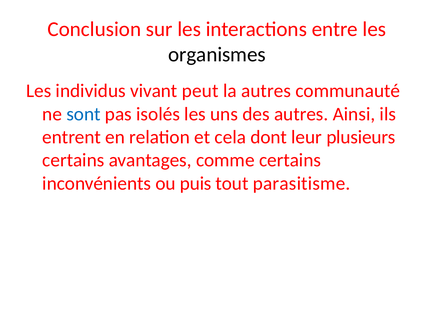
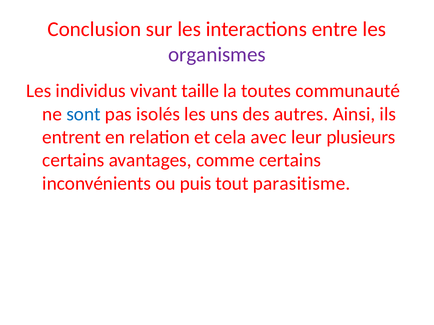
organismes colour: black -> purple
peut: peut -> taille
la autres: autres -> toutes
dont: dont -> avec
